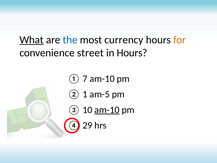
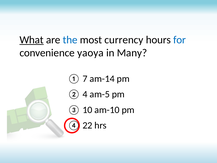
for colour: orange -> blue
street: street -> yaoya
in Hours: Hours -> Many
7 am-10: am-10 -> am-14
1: 1 -> 4
am-10 at (107, 110) underline: present -> none
29: 29 -> 22
